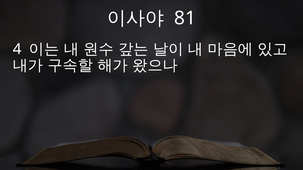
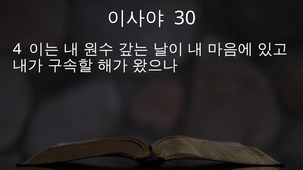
81: 81 -> 30
